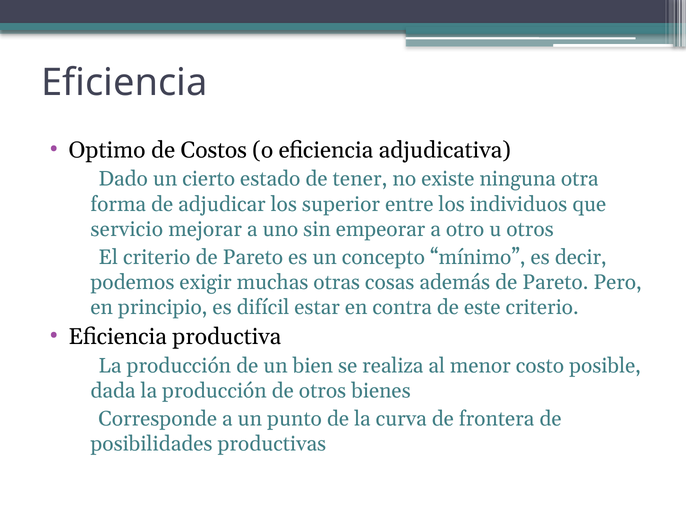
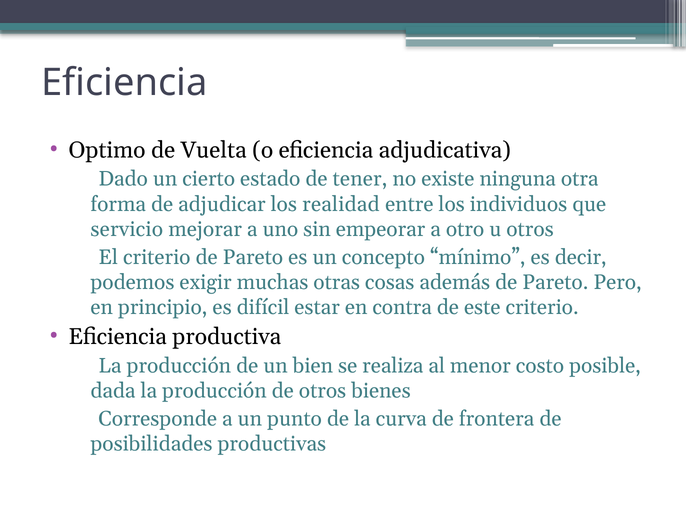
Costos: Costos -> Vuelta
superior: superior -> realidad
